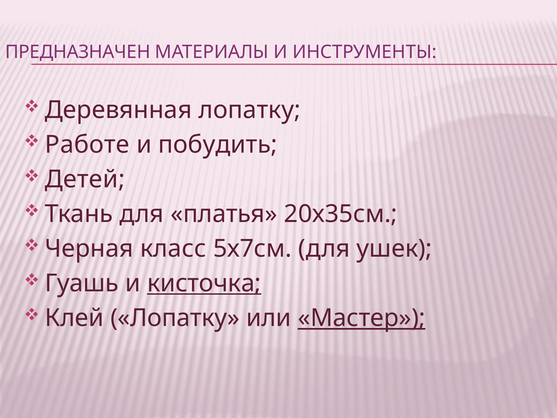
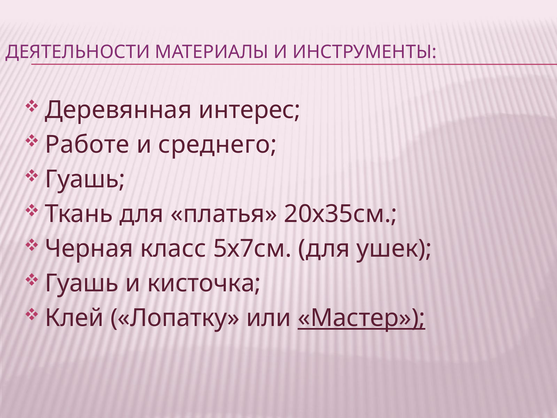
ПРЕДНАЗНАЧЕН: ПРЕДНАЗНАЧЕН -> ДЕЯТЕЛЬНОСТИ
Деревянная лопатку: лопатку -> интерес
побудить: побудить -> среднего
Детей at (85, 179): Детей -> Гуашь
кисточка underline: present -> none
